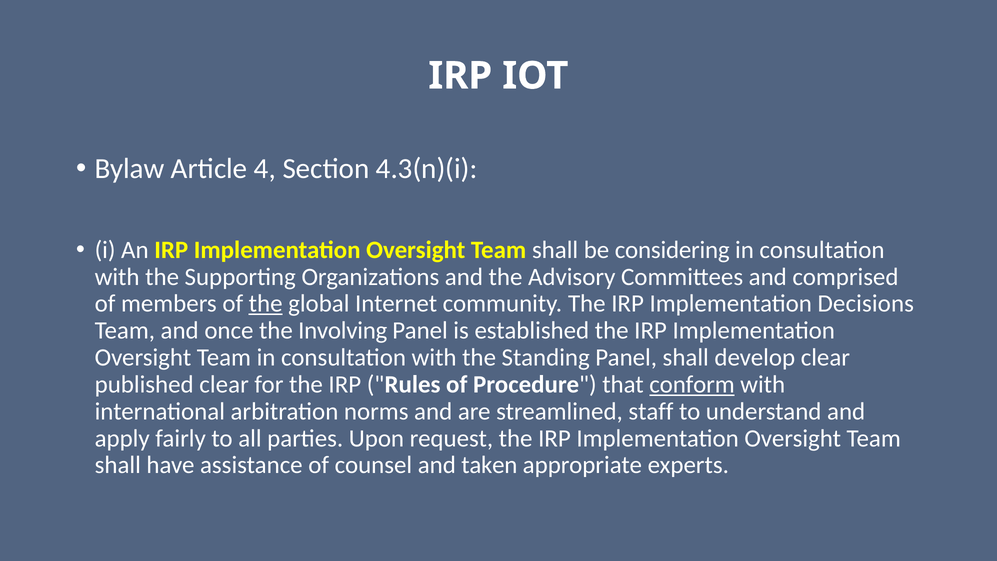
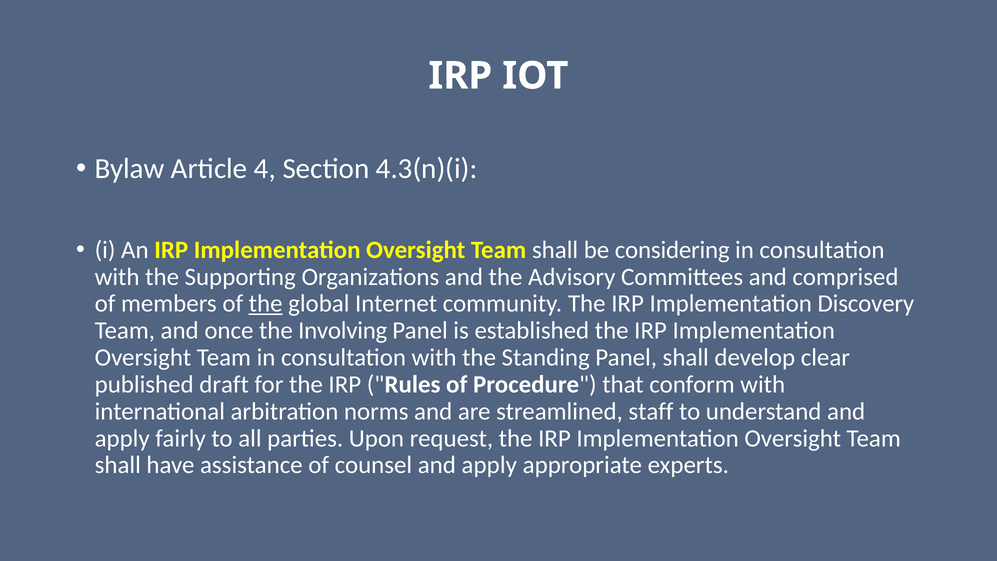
Decisions: Decisions -> Discovery
published clear: clear -> draft
conform underline: present -> none
counsel and taken: taken -> apply
